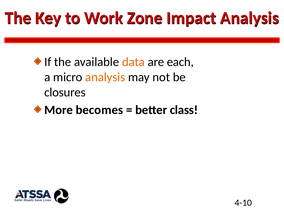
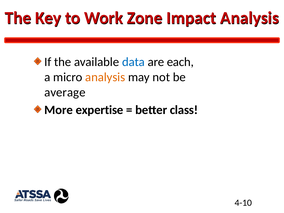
data colour: orange -> blue
closures: closures -> average
becomes: becomes -> expertise
